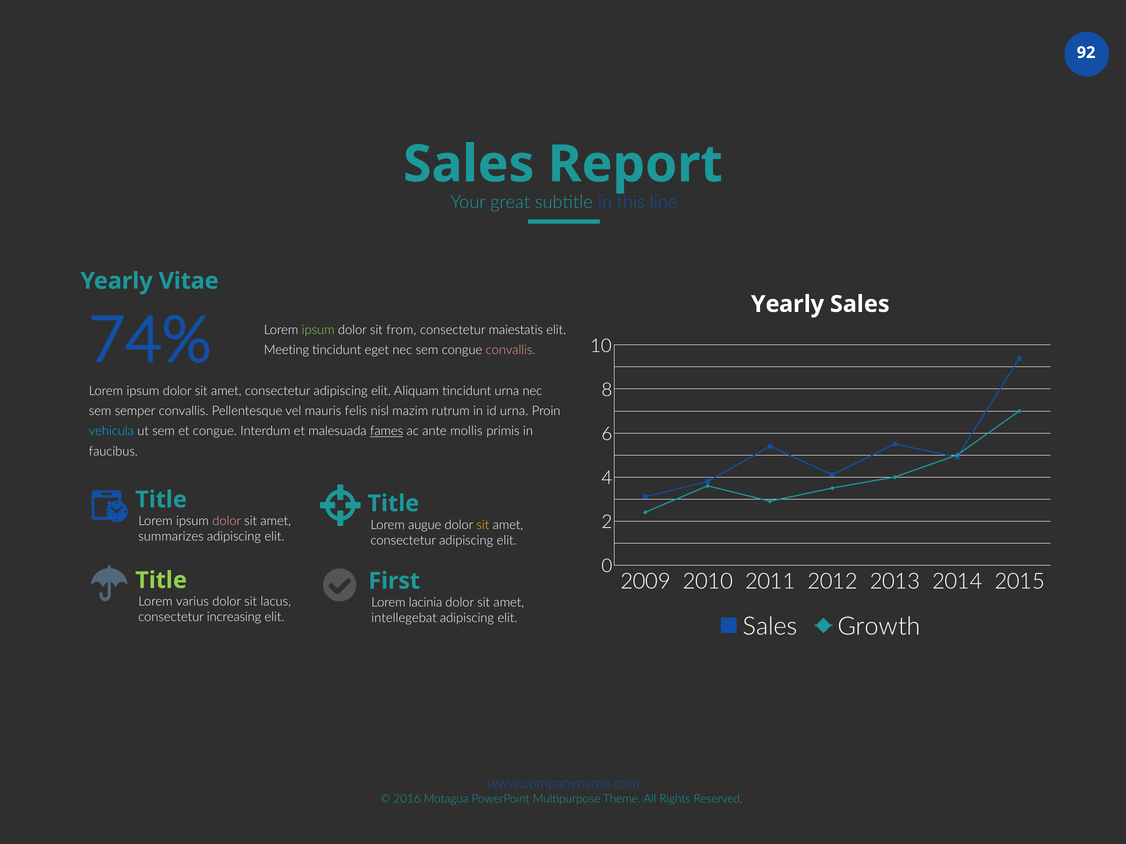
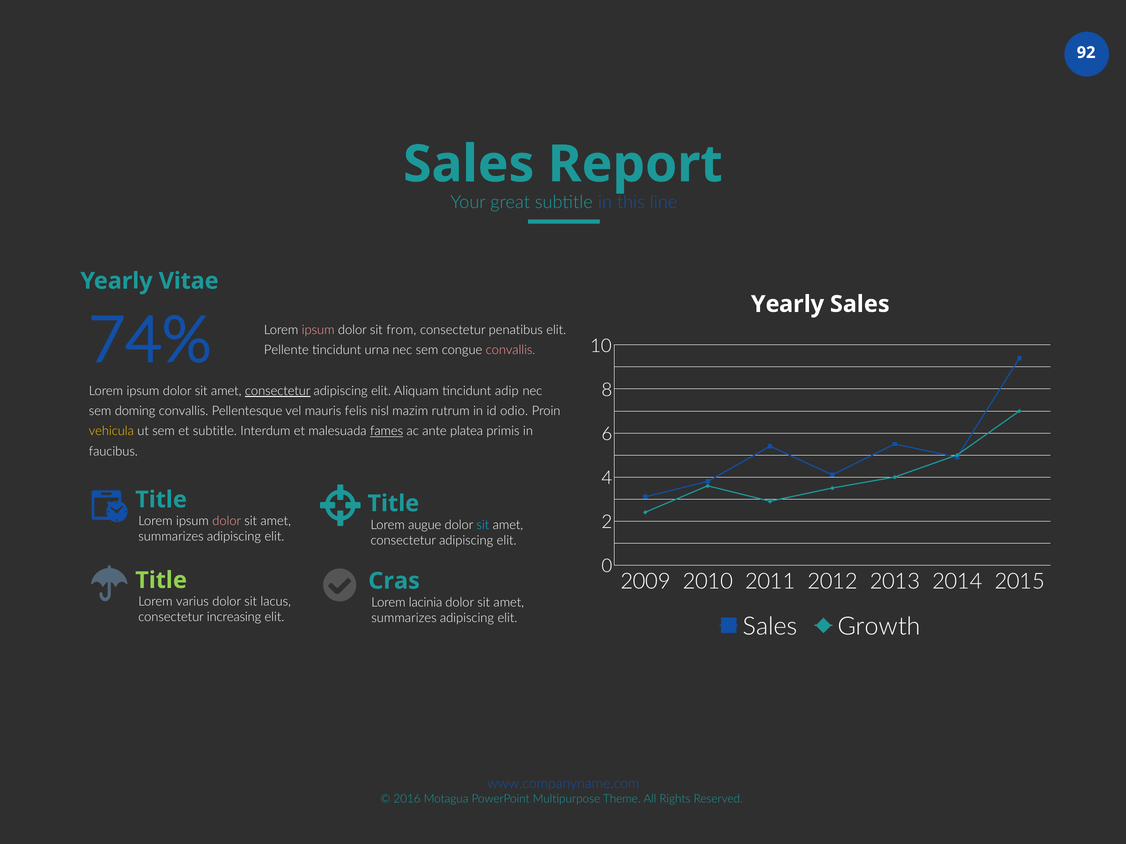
ipsum at (318, 330) colour: light green -> pink
maiestatis: maiestatis -> penatibus
Meeting: Meeting -> Pellente
eget: eget -> urna
consectetur at (278, 391) underline: none -> present
tincidunt urna: urna -> adip
semper: semper -> doming
id urna: urna -> odio
vehicula colour: light blue -> yellow
et congue: congue -> subtitle
mollis: mollis -> platea
sit at (483, 525) colour: yellow -> light blue
First: First -> Cras
intellegebat at (404, 618): intellegebat -> summarizes
